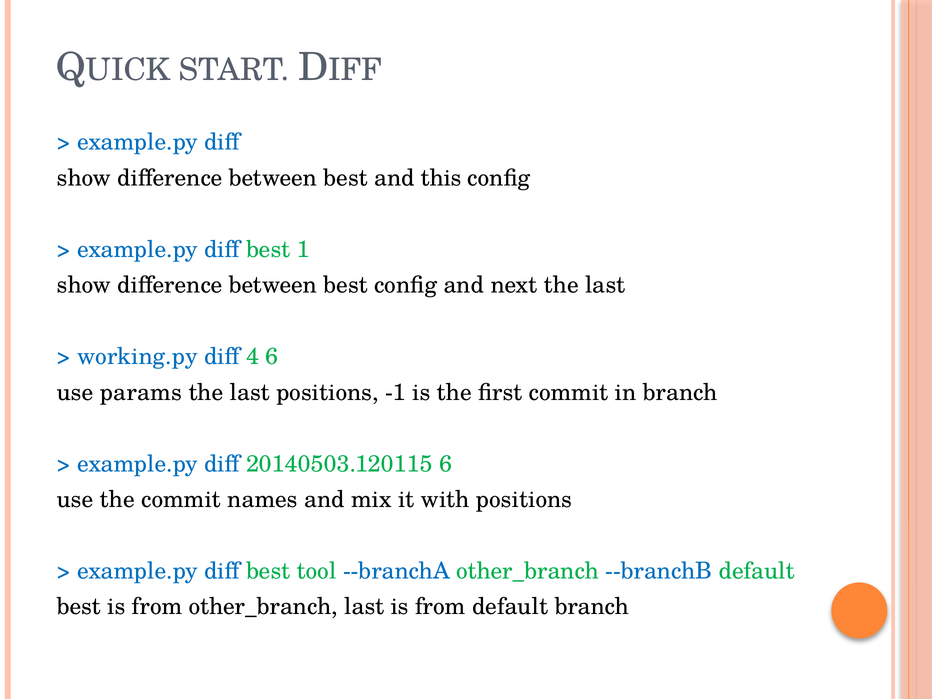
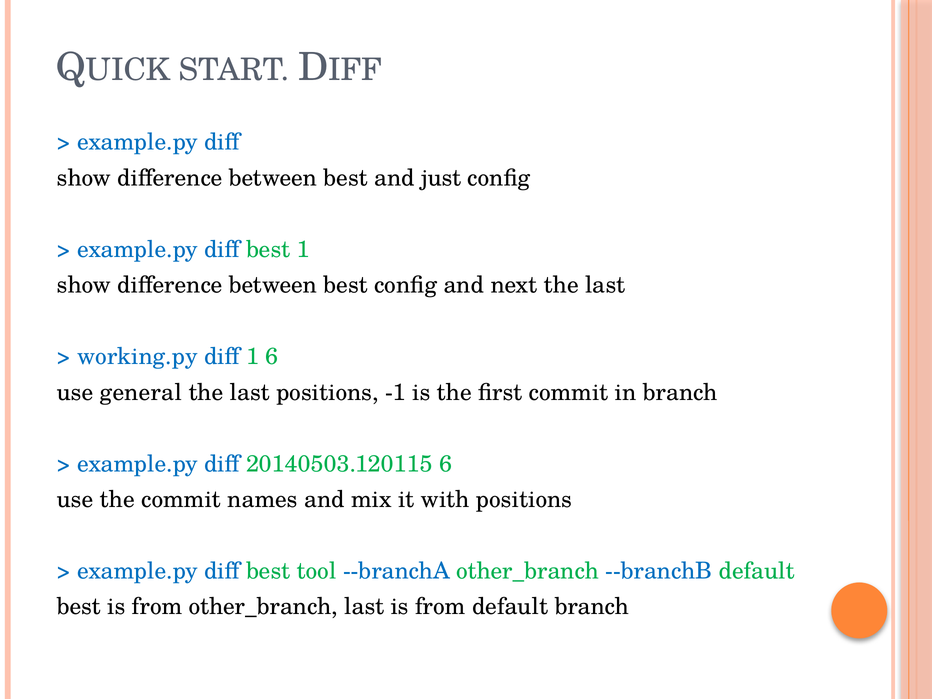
this: this -> just
diff 4: 4 -> 1
params: params -> general
